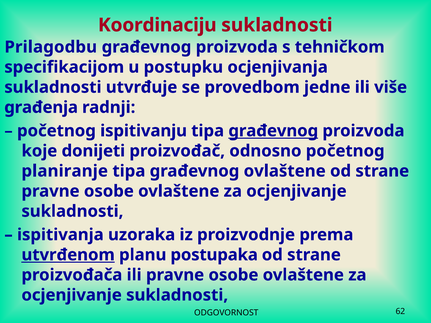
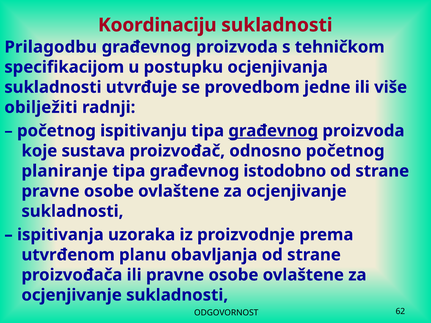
građenja: građenja -> obilježiti
donijeti: donijeti -> sustava
građevnog ovlaštene: ovlaštene -> istodobno
utvrđenom underline: present -> none
postupaka: postupaka -> obavljanja
